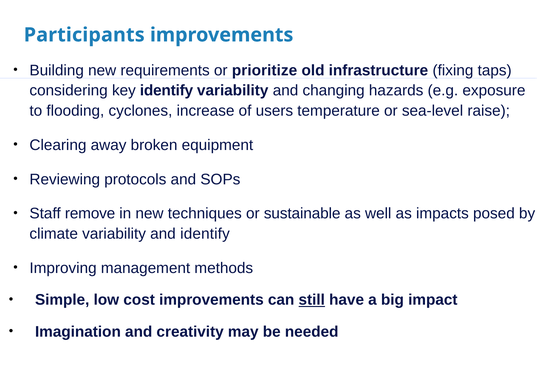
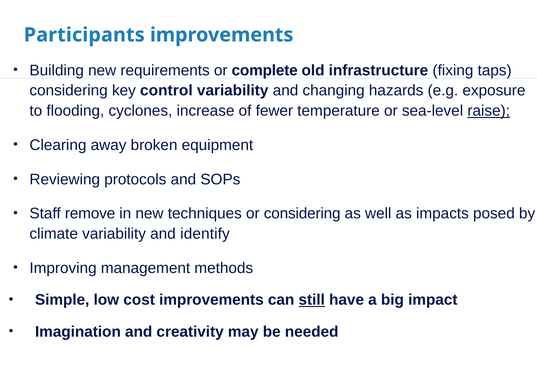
prioritize: prioritize -> complete
key identify: identify -> control
users: users -> fewer
raise underline: none -> present
or sustainable: sustainable -> considering
